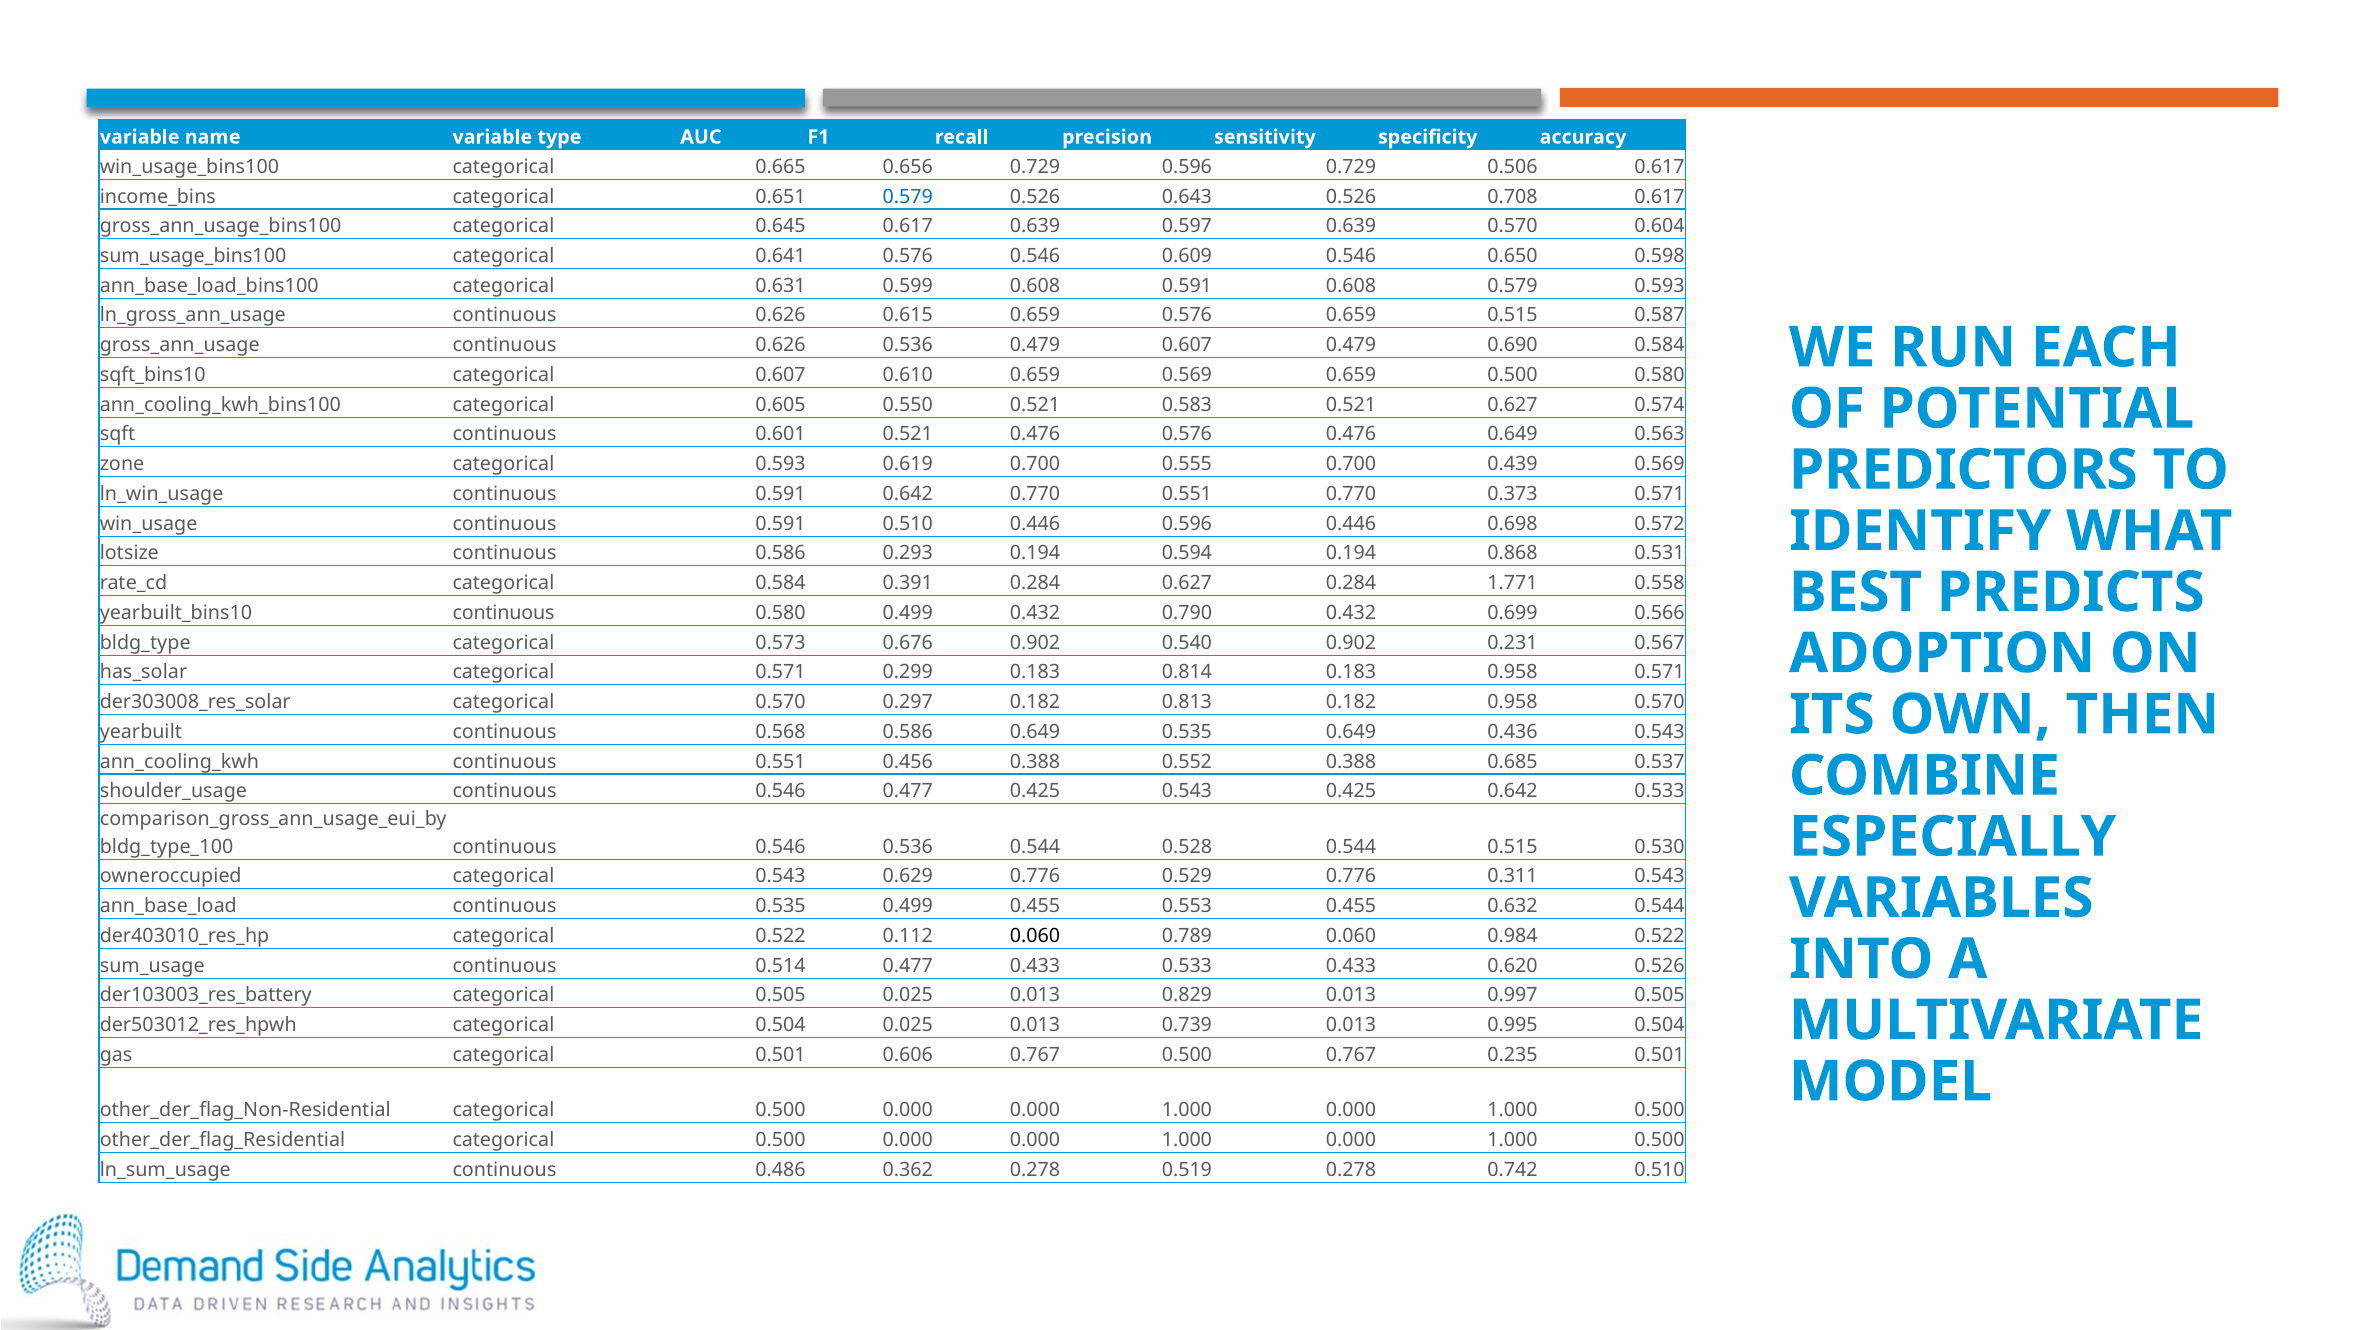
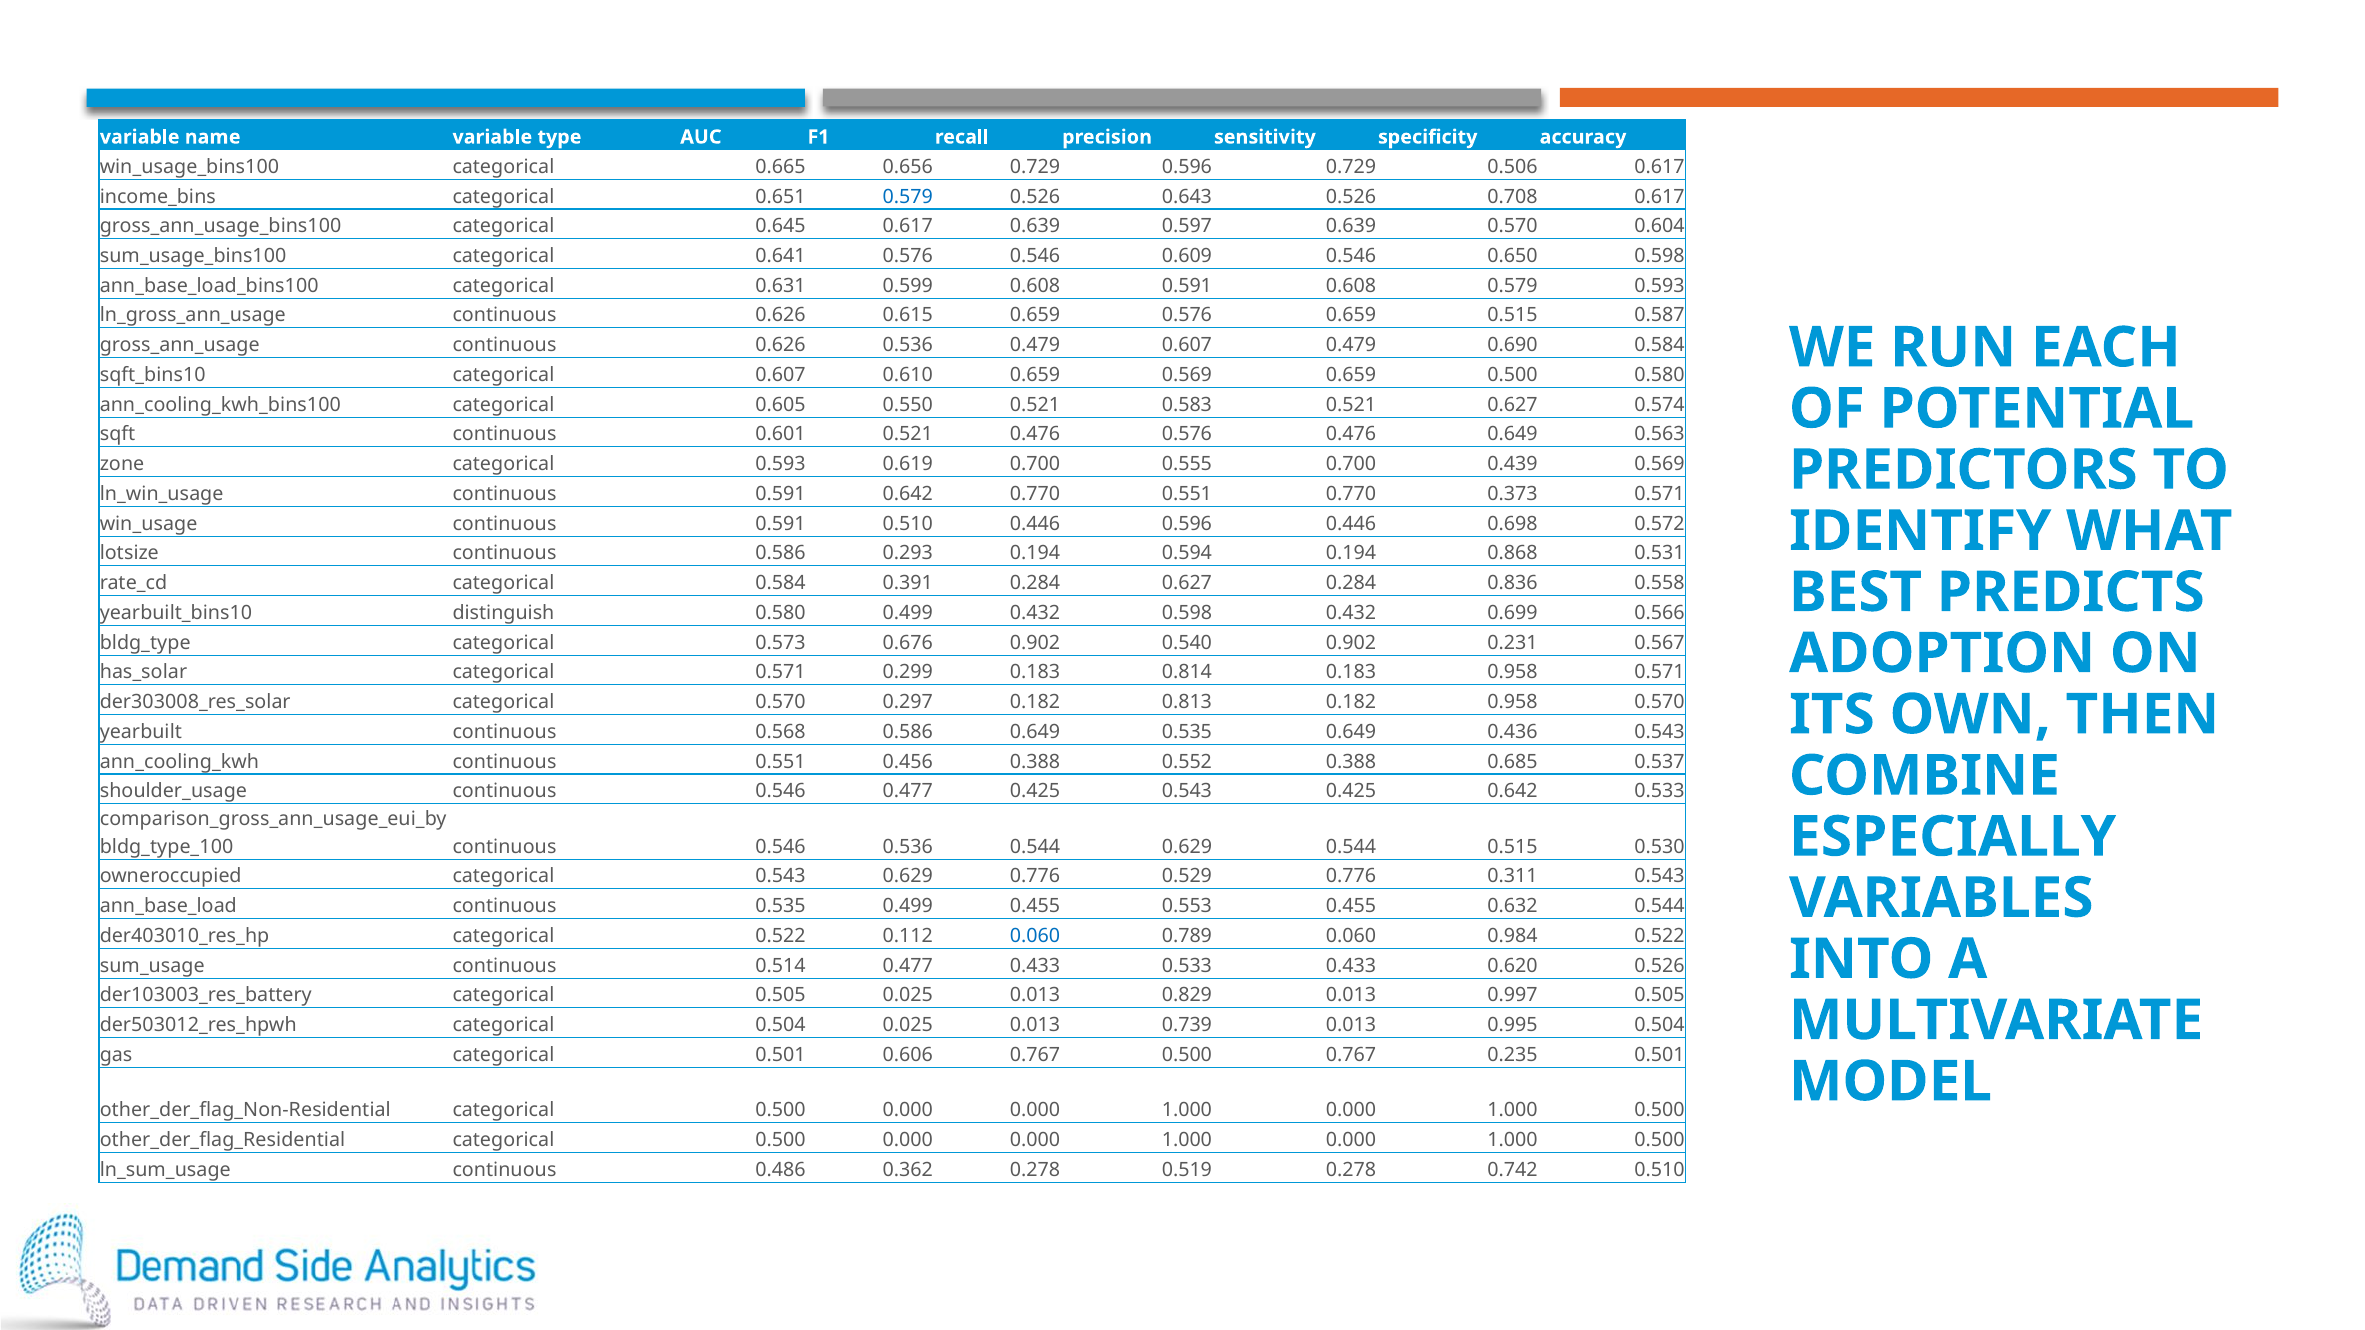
1.771: 1.771 -> 0.836
continuous at (504, 613): continuous -> distinguish
0.432 0.790: 0.790 -> 0.598
0.544 0.528: 0.528 -> 0.629
0.060 at (1035, 936) colour: black -> blue
